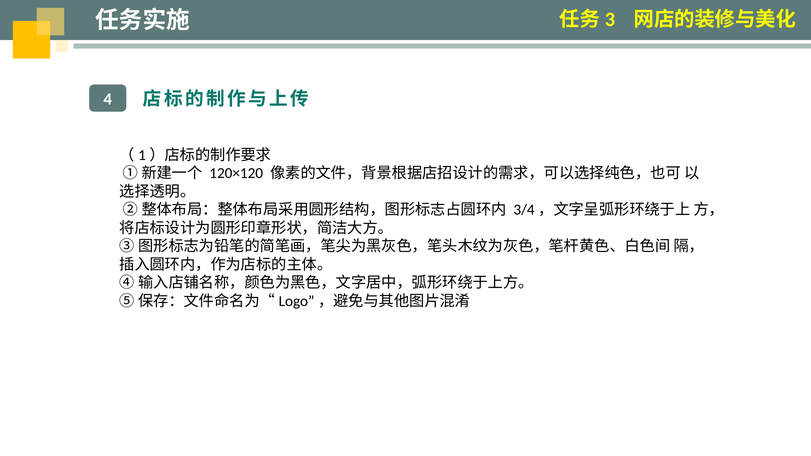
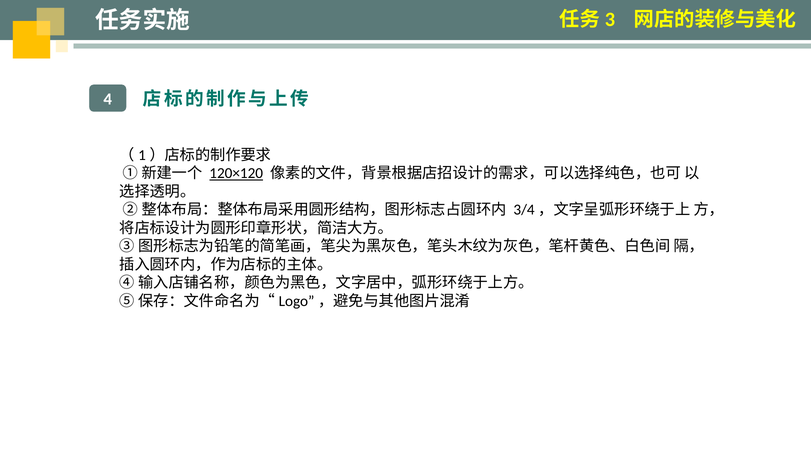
120×120 underline: none -> present
